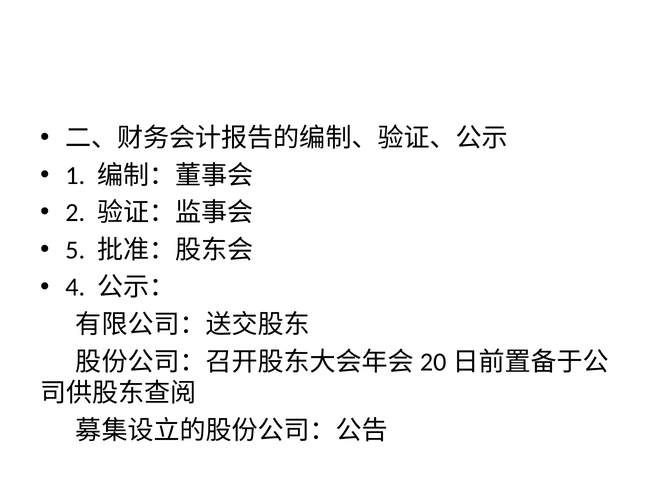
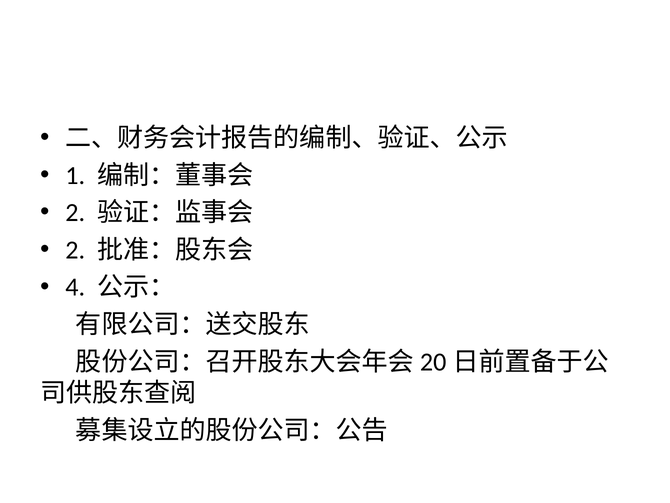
5 at (75, 250): 5 -> 2
